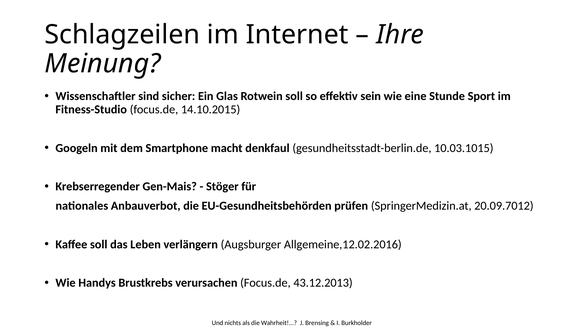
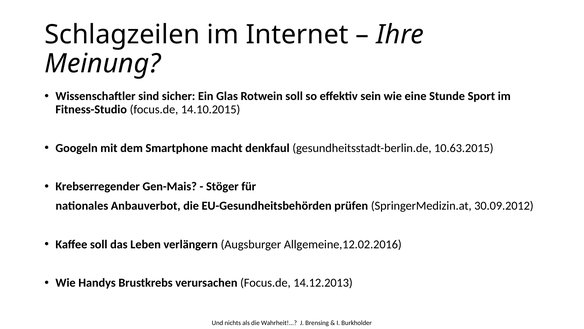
10.03.1015: 10.03.1015 -> 10.63.2015
20.09.7012: 20.09.7012 -> 30.09.2012
43.12.2013: 43.12.2013 -> 14.12.2013
